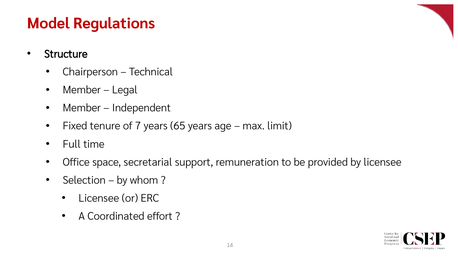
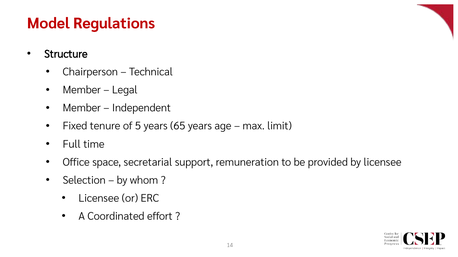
7: 7 -> 5
